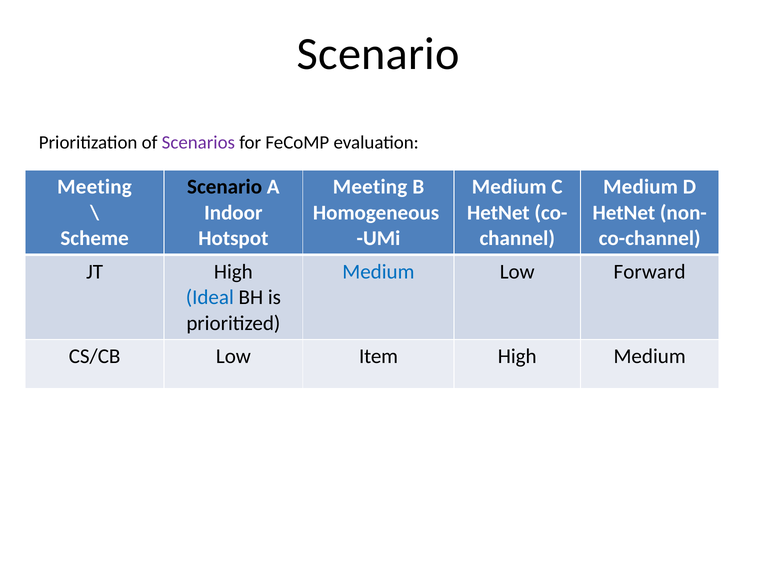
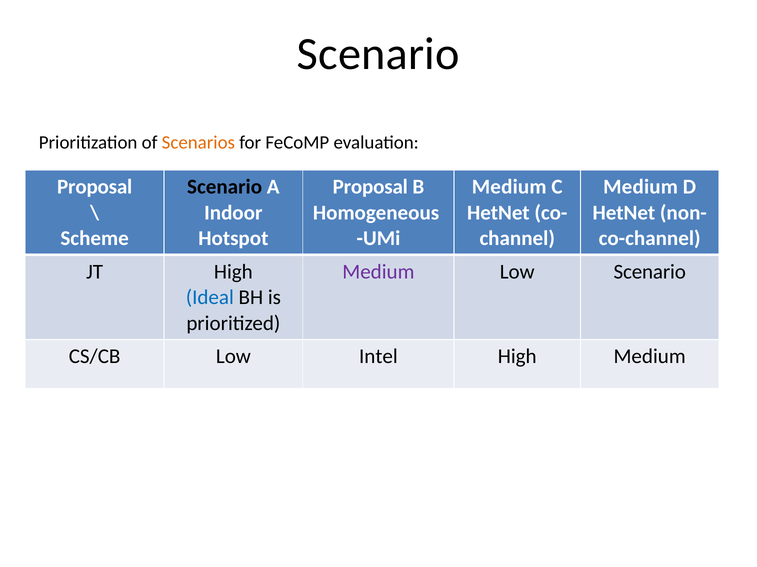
Scenarios colour: purple -> orange
Meeting at (94, 187): Meeting -> Proposal
Meeting at (370, 187): Meeting -> Proposal
Medium at (378, 272) colour: blue -> purple
Low Forward: Forward -> Scenario
Item: Item -> Intel
